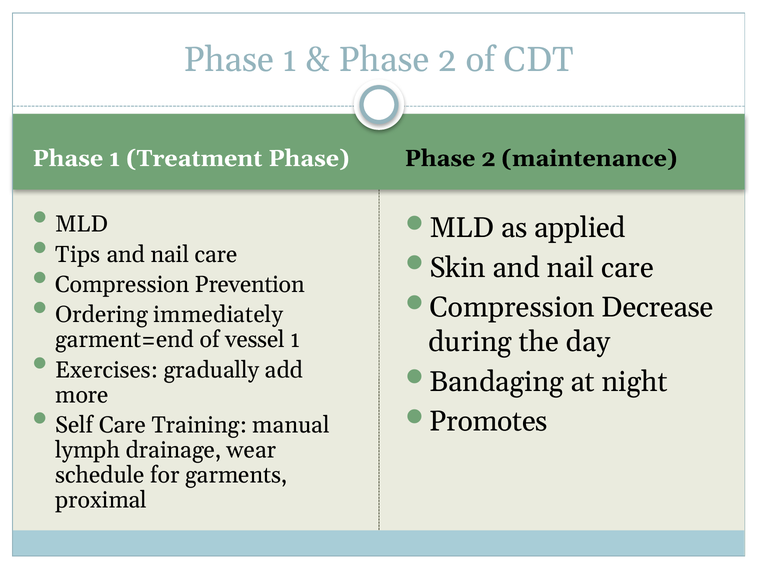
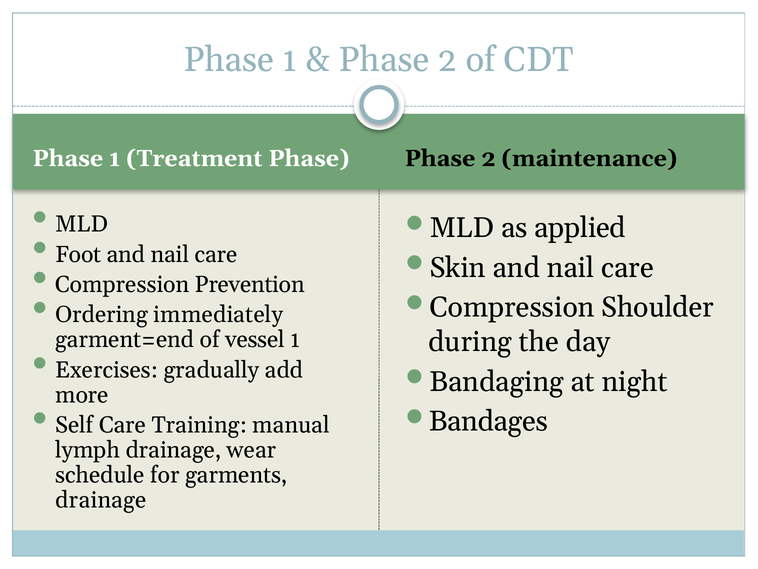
Tips: Tips -> Foot
Decrease: Decrease -> Shoulder
Promotes: Promotes -> Bandages
proximal at (101, 500): proximal -> drainage
